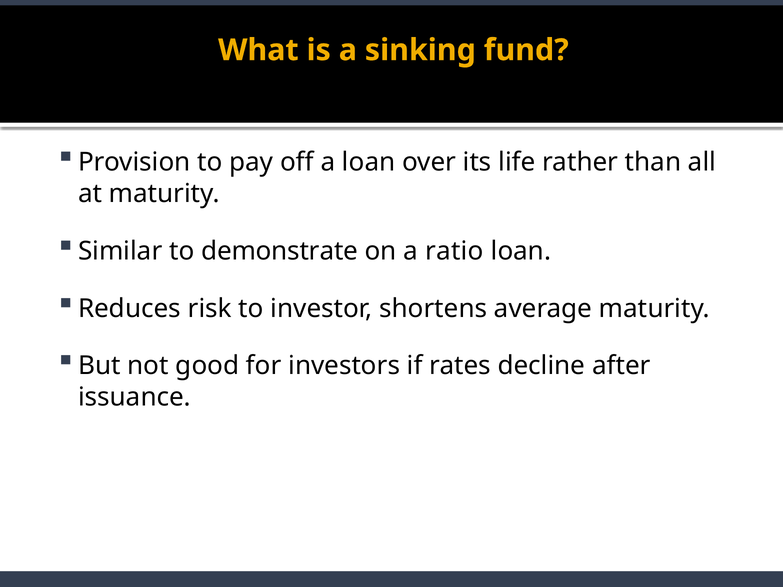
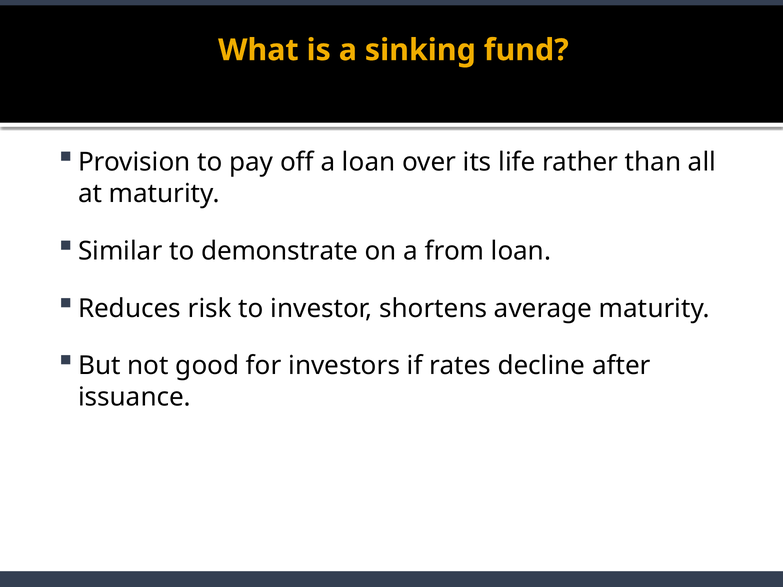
ratio: ratio -> from
